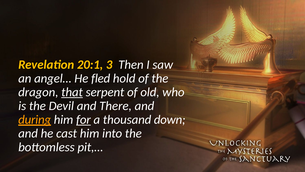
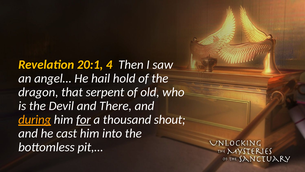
3: 3 -> 4
fled: fled -> hail
that underline: present -> none
down: down -> shout
